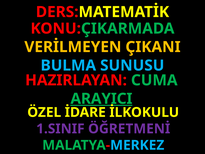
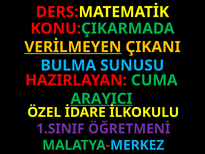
VERİLMEYEN underline: none -> present
